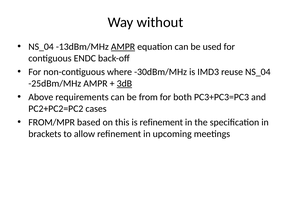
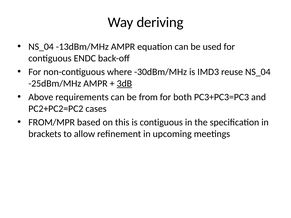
without: without -> deriving
AMPR at (123, 47) underline: present -> none
is refinement: refinement -> contiguous
